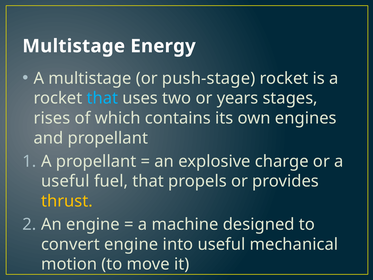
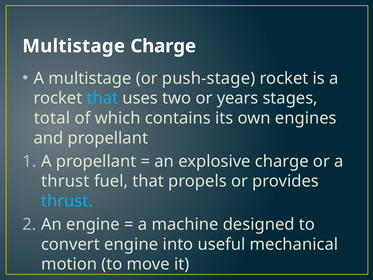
Multistage Energy: Energy -> Charge
rises: rises -> total
useful at (65, 181): useful -> thrust
thrust at (67, 201) colour: yellow -> light blue
